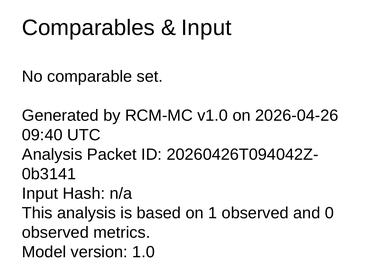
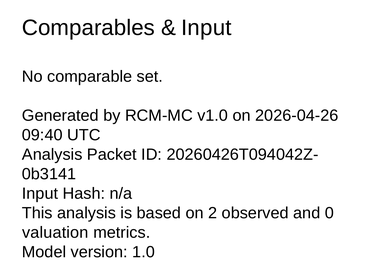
1: 1 -> 2
observed at (55, 233): observed -> valuation
